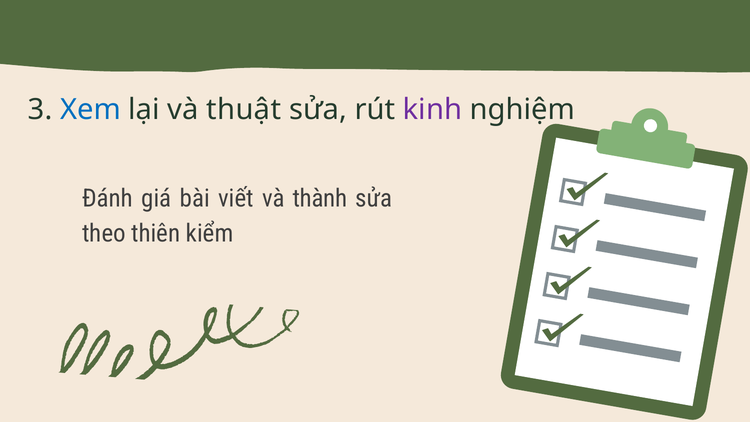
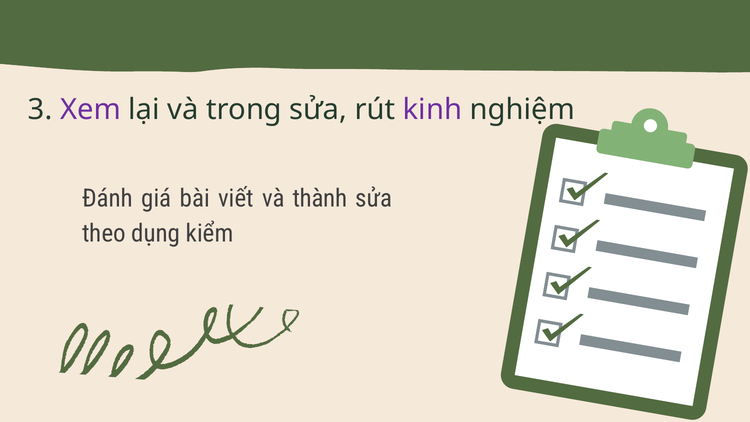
Xem colour: blue -> purple
thuật: thuật -> trọng
thiên: thiên -> dụng
